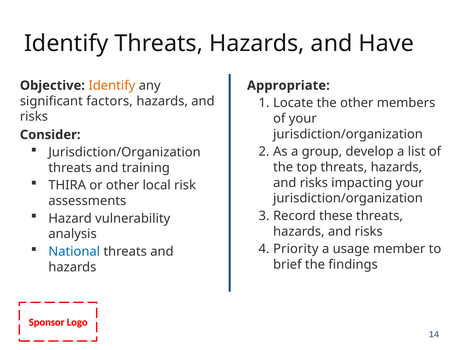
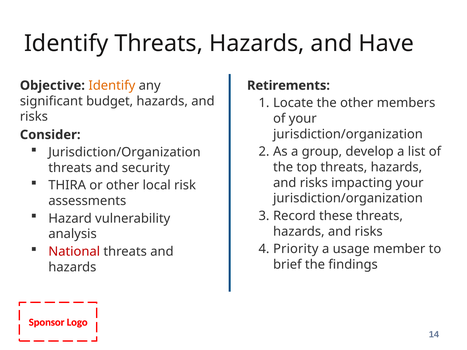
Appropriate: Appropriate -> Retirements
factors: factors -> budget
training: training -> security
National colour: blue -> red
